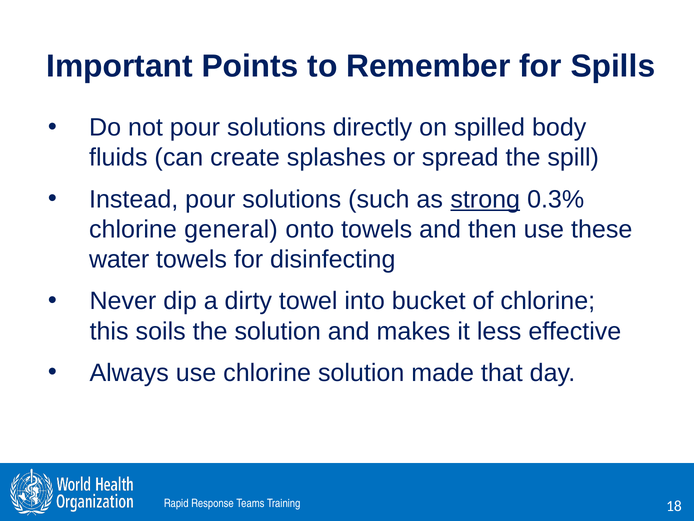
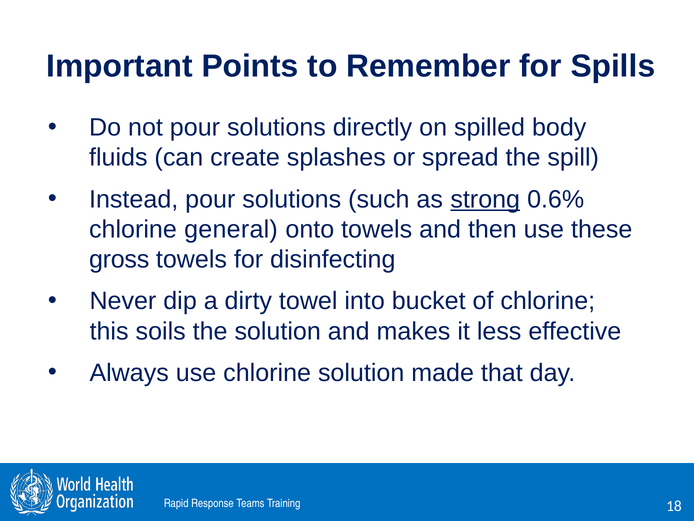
0.3%: 0.3% -> 0.6%
water: water -> gross
